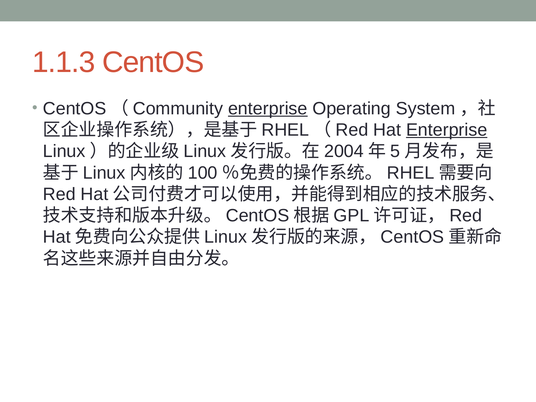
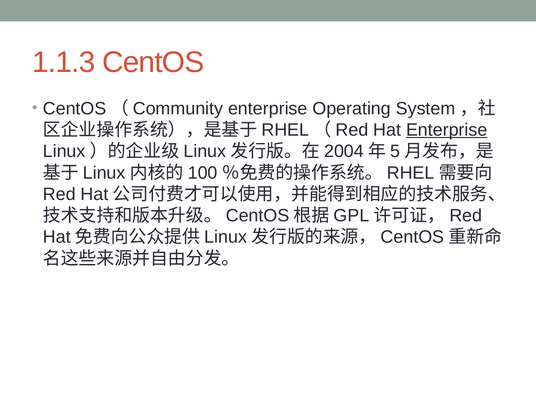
enterprise at (268, 108) underline: present -> none
